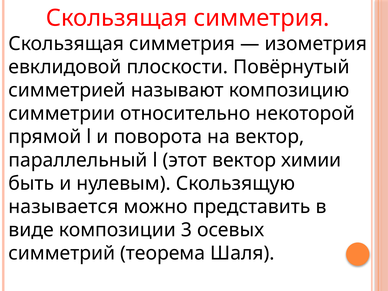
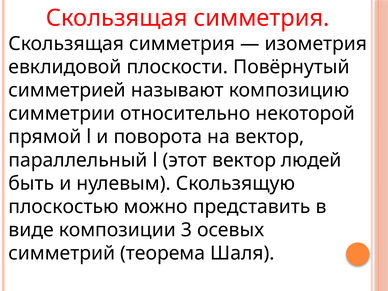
химии: химии -> людей
называется: называется -> плоскостью
